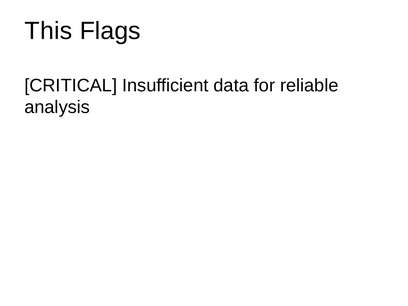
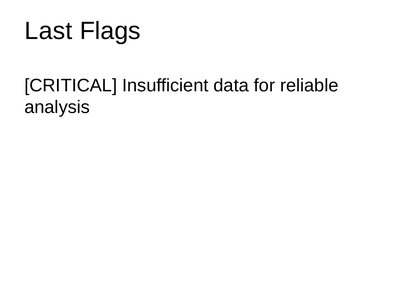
This: This -> Last
